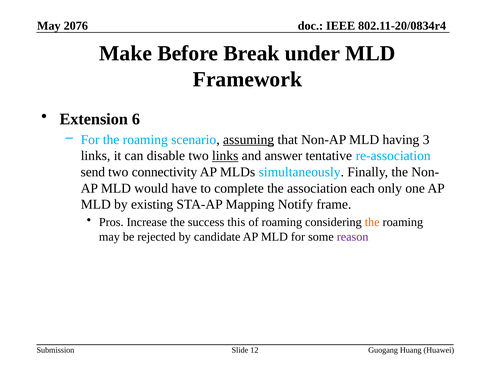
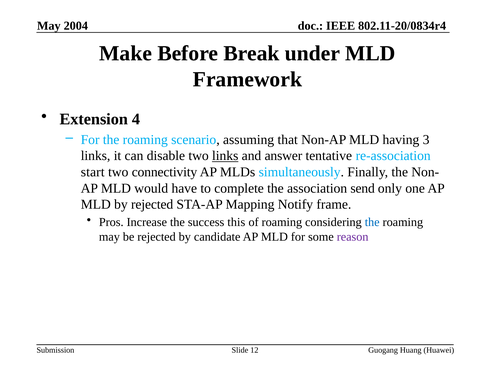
2076: 2076 -> 2004
6: 6 -> 4
assuming underline: present -> none
send: send -> start
each: each -> send
by existing: existing -> rejected
the at (372, 222) colour: orange -> blue
